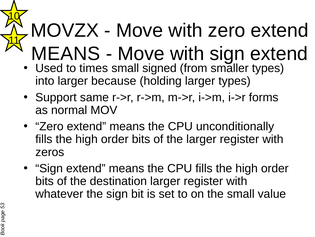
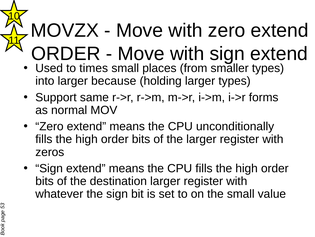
MEANS at (66, 54): MEANS -> ORDER
signed: signed -> places
